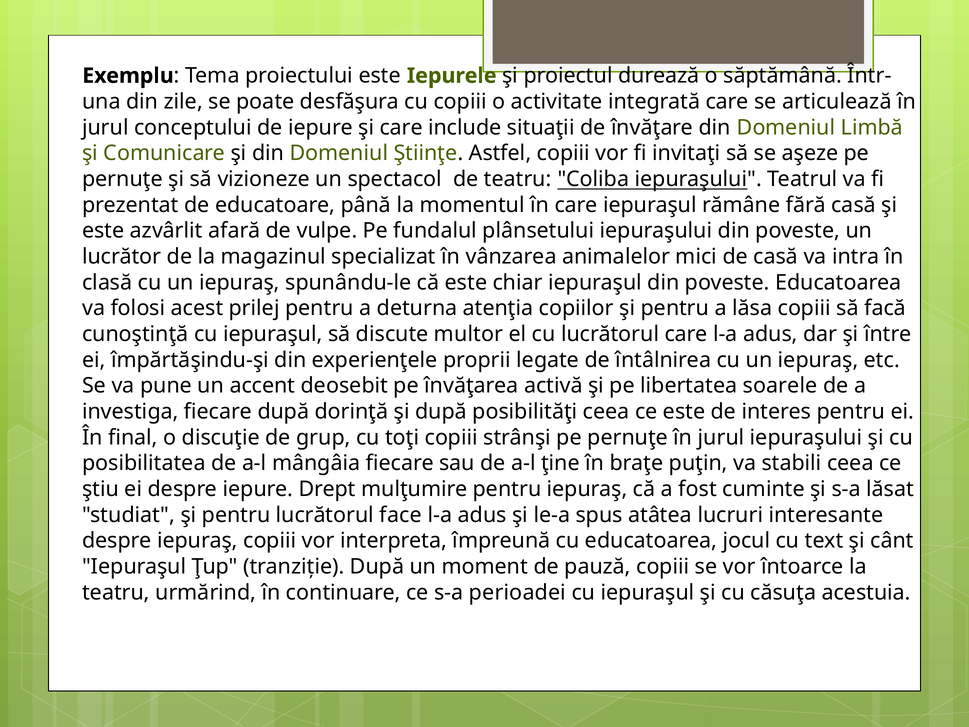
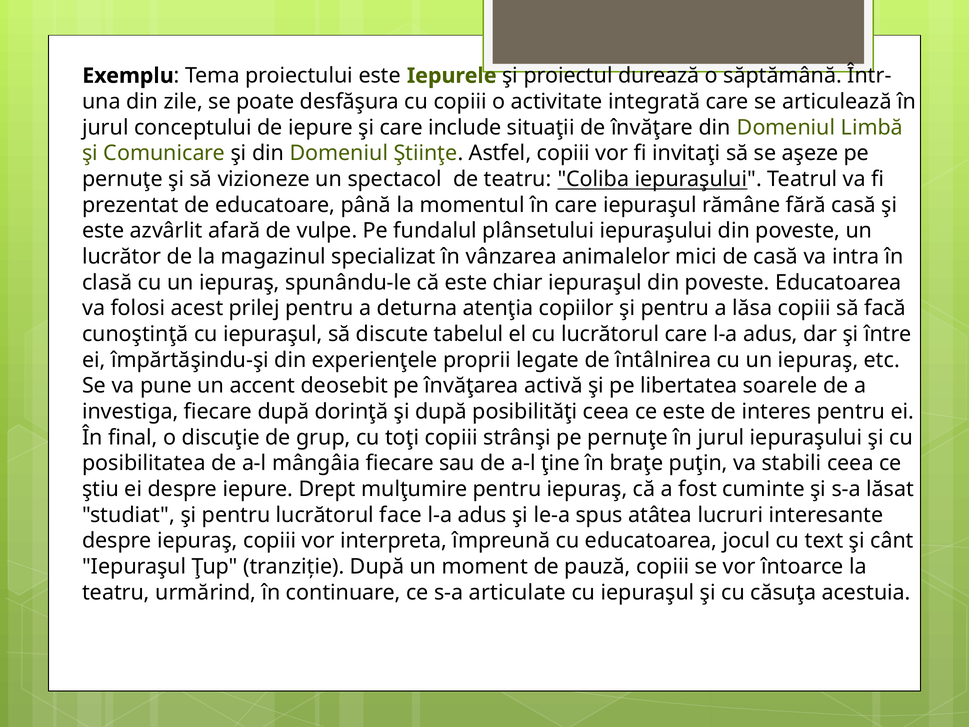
multor: multor -> tabelul
perioadei: perioadei -> articulate
